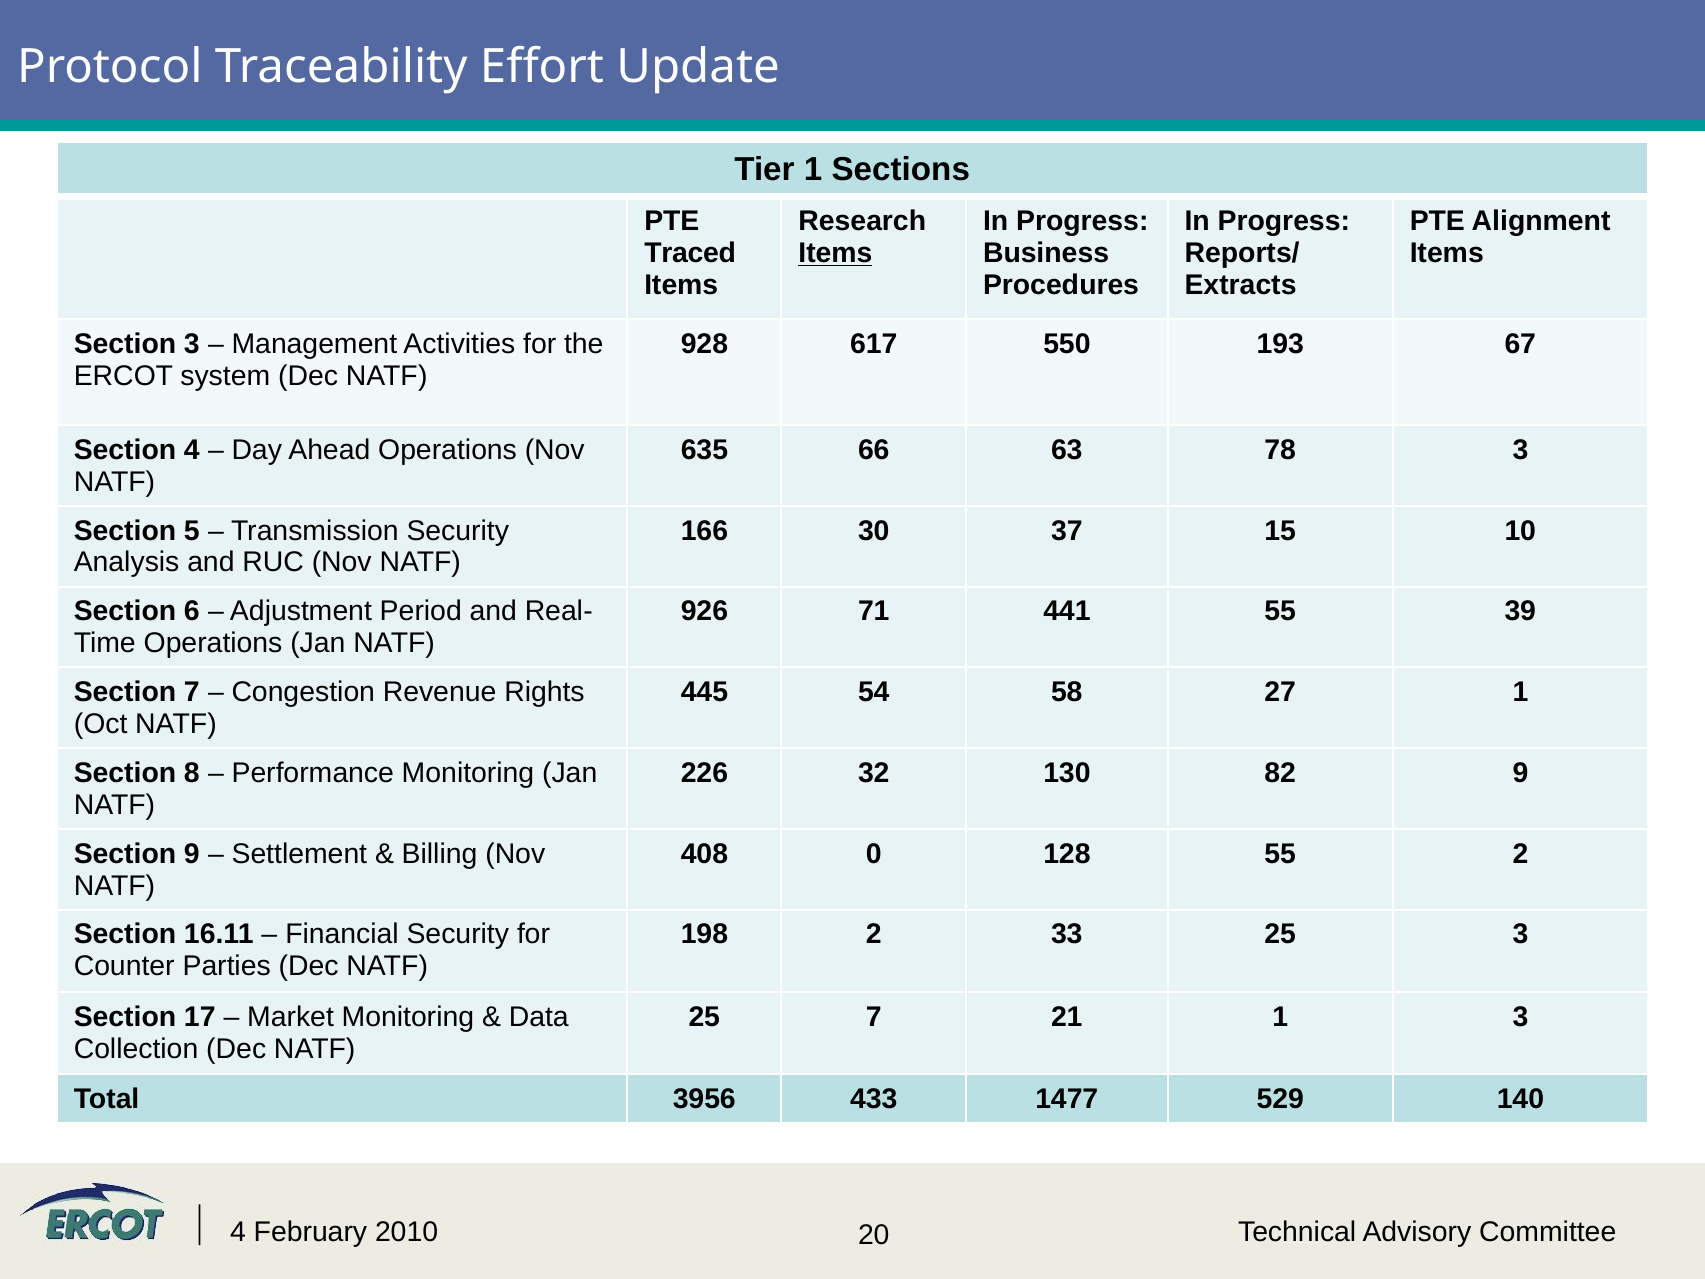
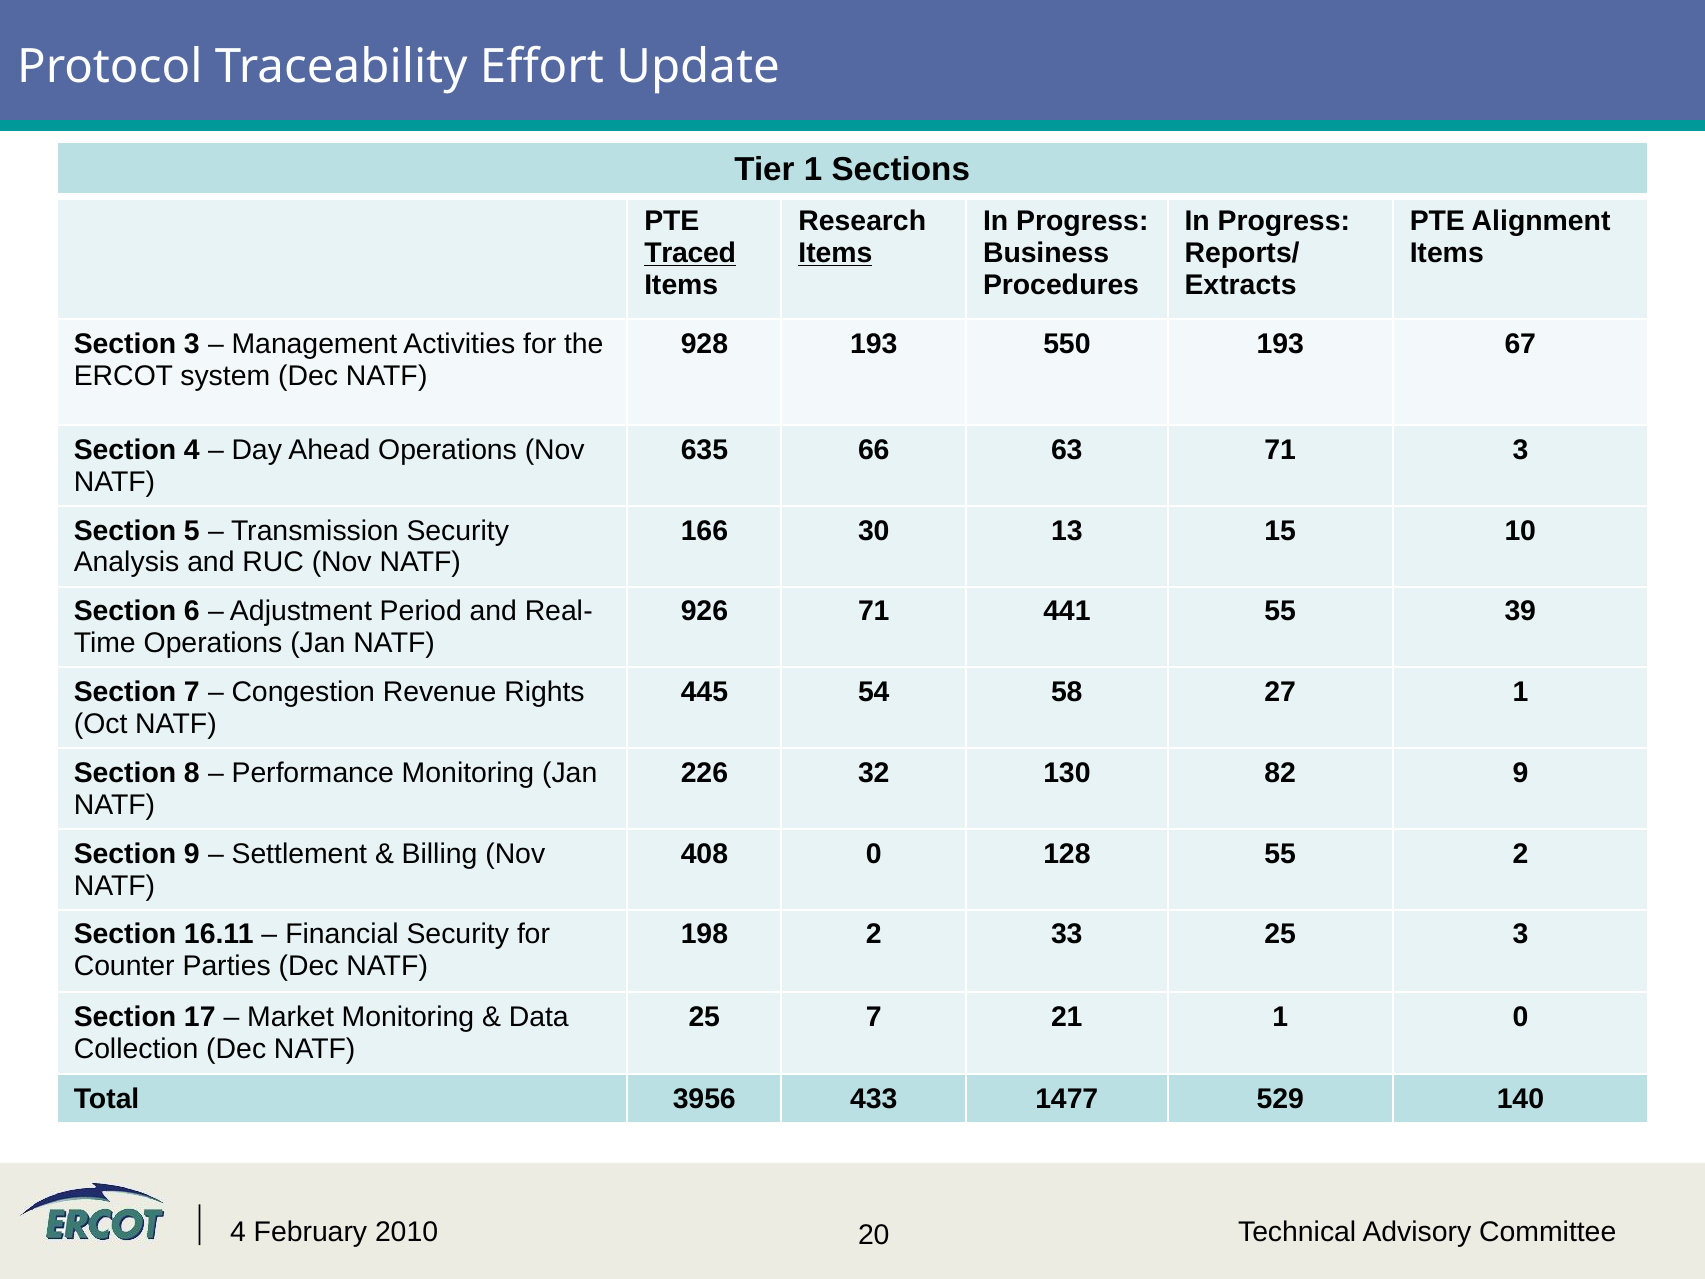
Traced underline: none -> present
928 617: 617 -> 193
63 78: 78 -> 71
37: 37 -> 13
1 3: 3 -> 0
